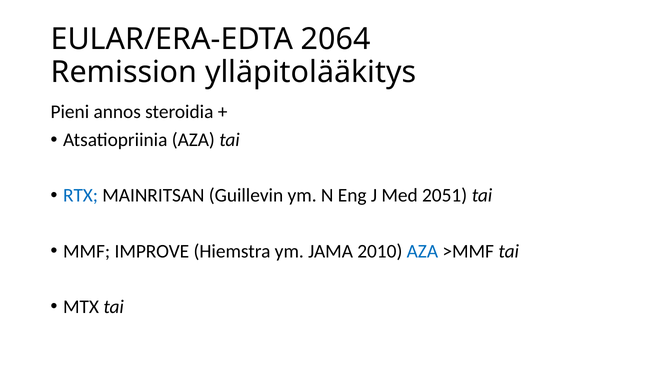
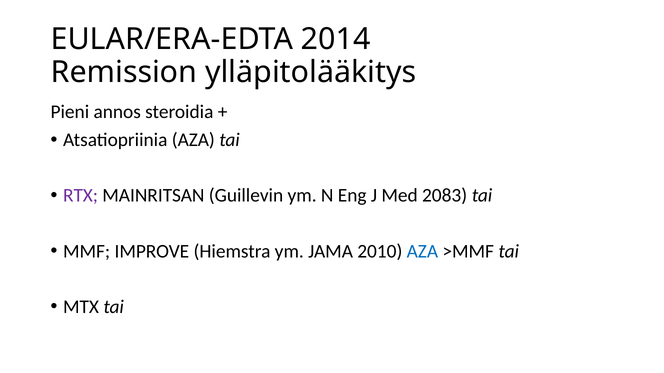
2064: 2064 -> 2014
RTX colour: blue -> purple
2051: 2051 -> 2083
